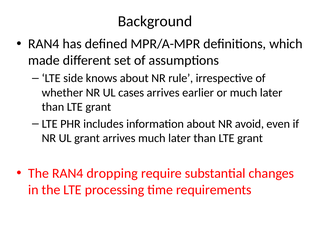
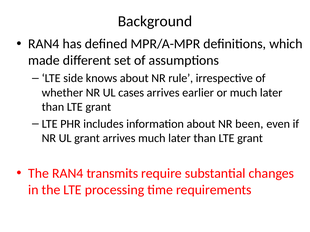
avoid: avoid -> been
dropping: dropping -> transmits
